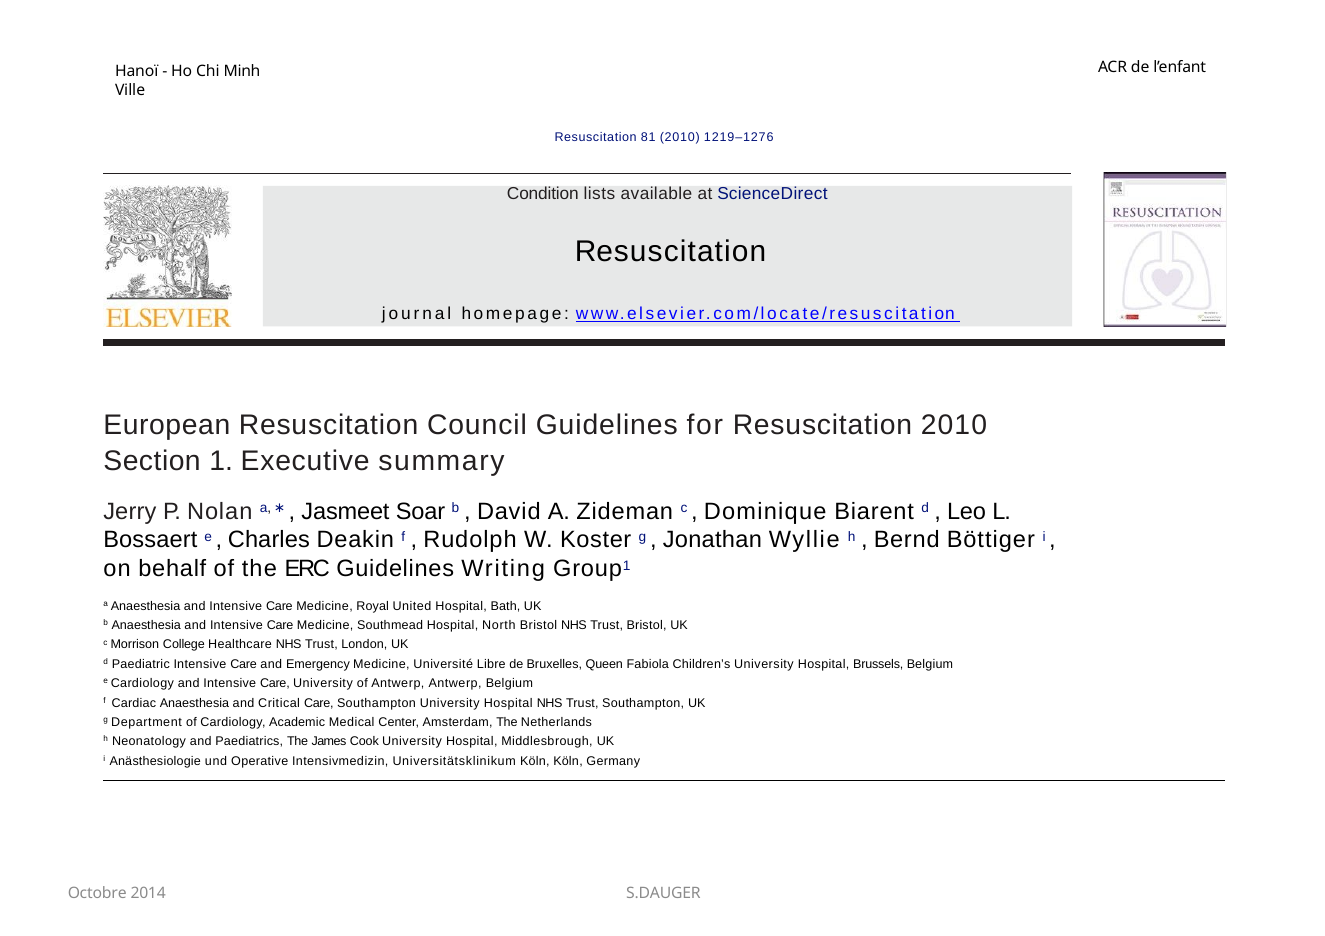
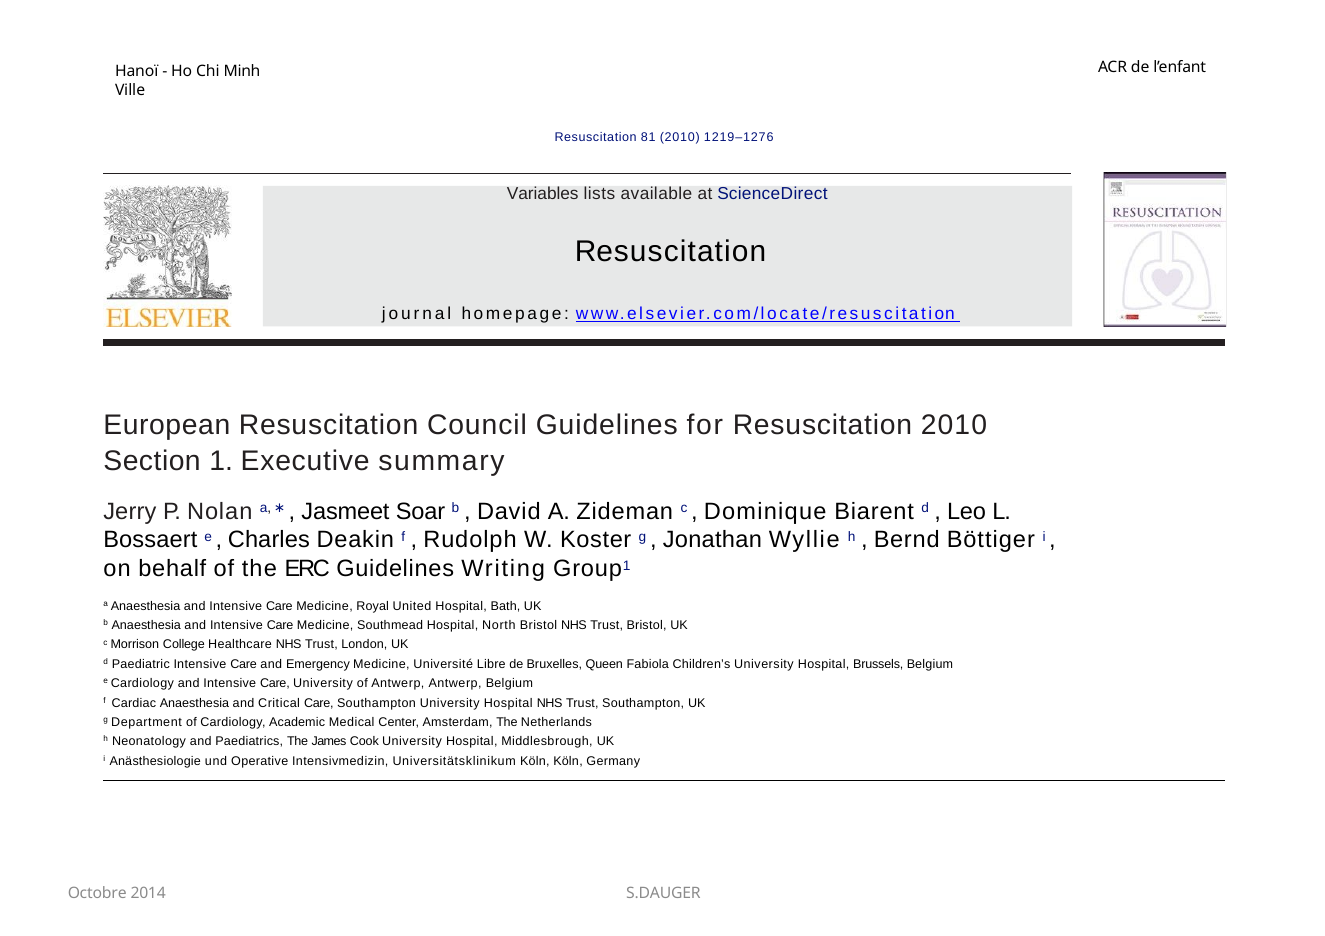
Condition: Condition -> Variables
